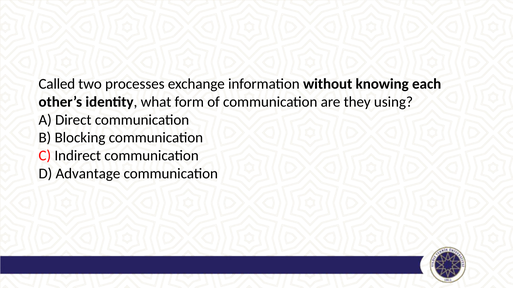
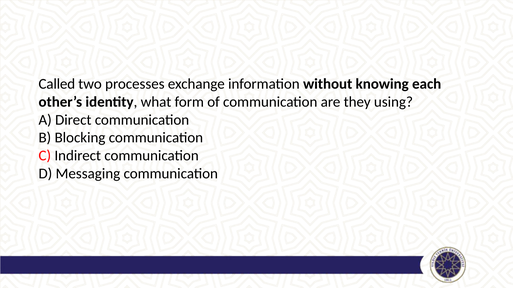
Advantage: Advantage -> Messaging
